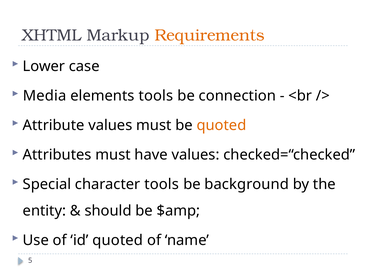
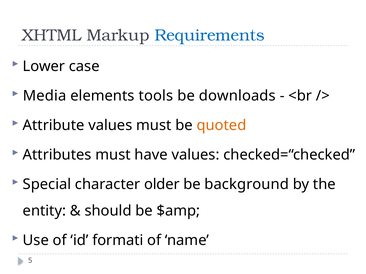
Requirements colour: orange -> blue
connection: connection -> downloads
character tools: tools -> older
id quoted: quoted -> formati
